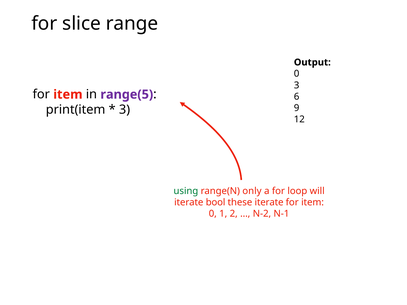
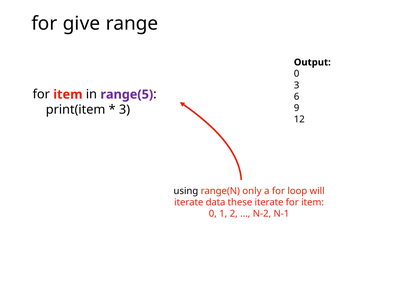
slice: slice -> give
using colour: green -> black
bool: bool -> data
